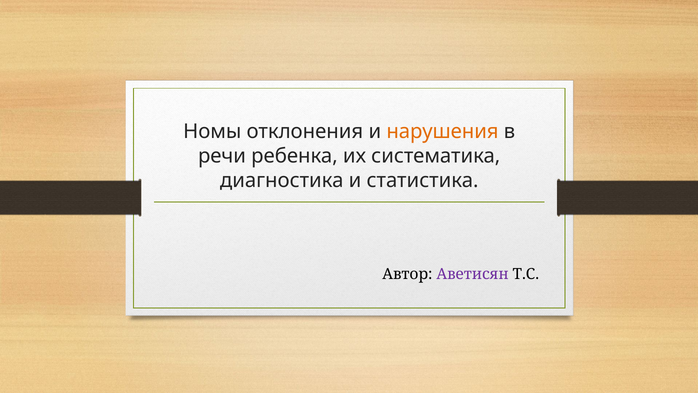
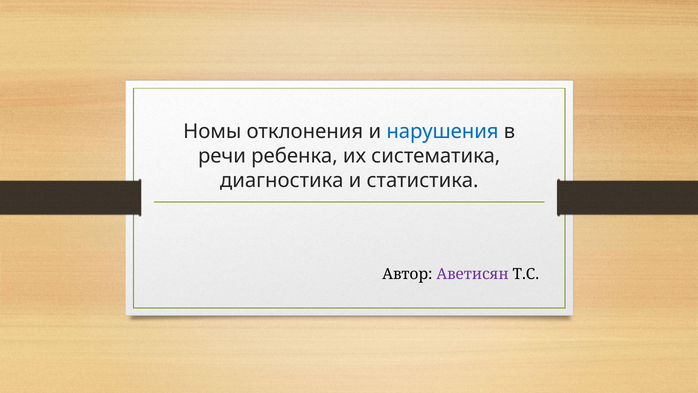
нарушения colour: orange -> blue
